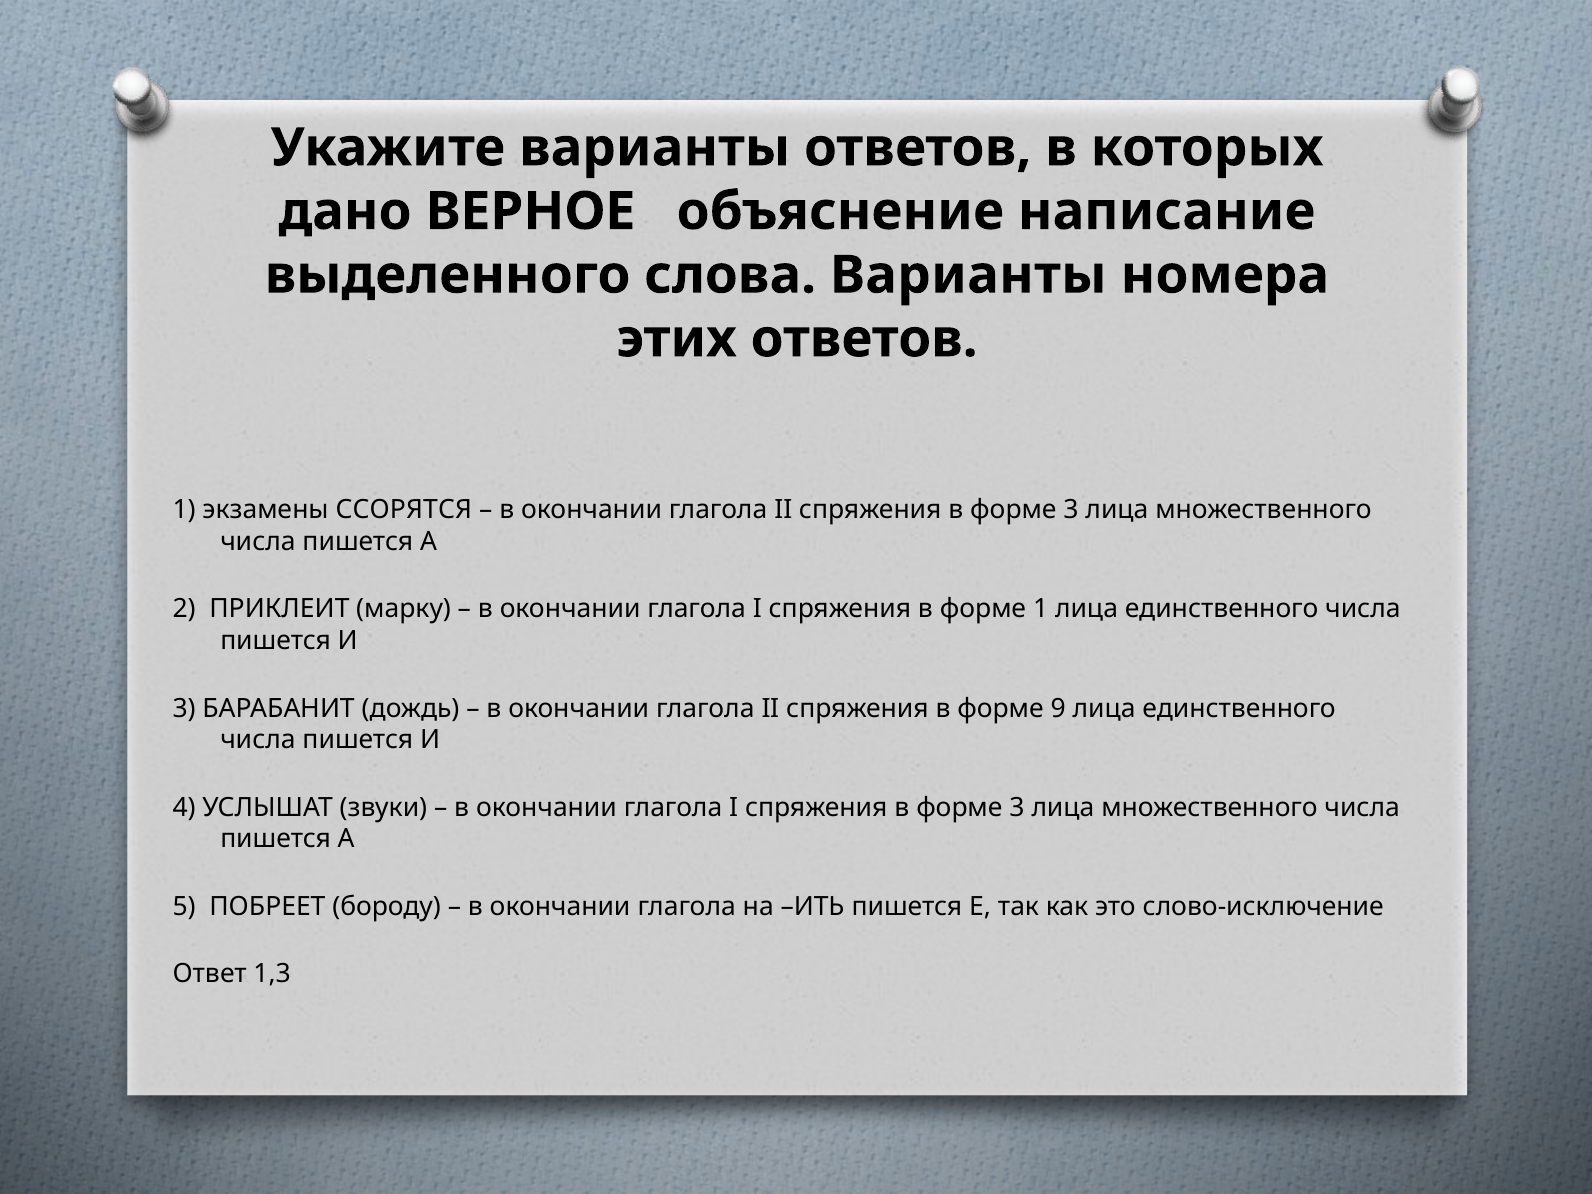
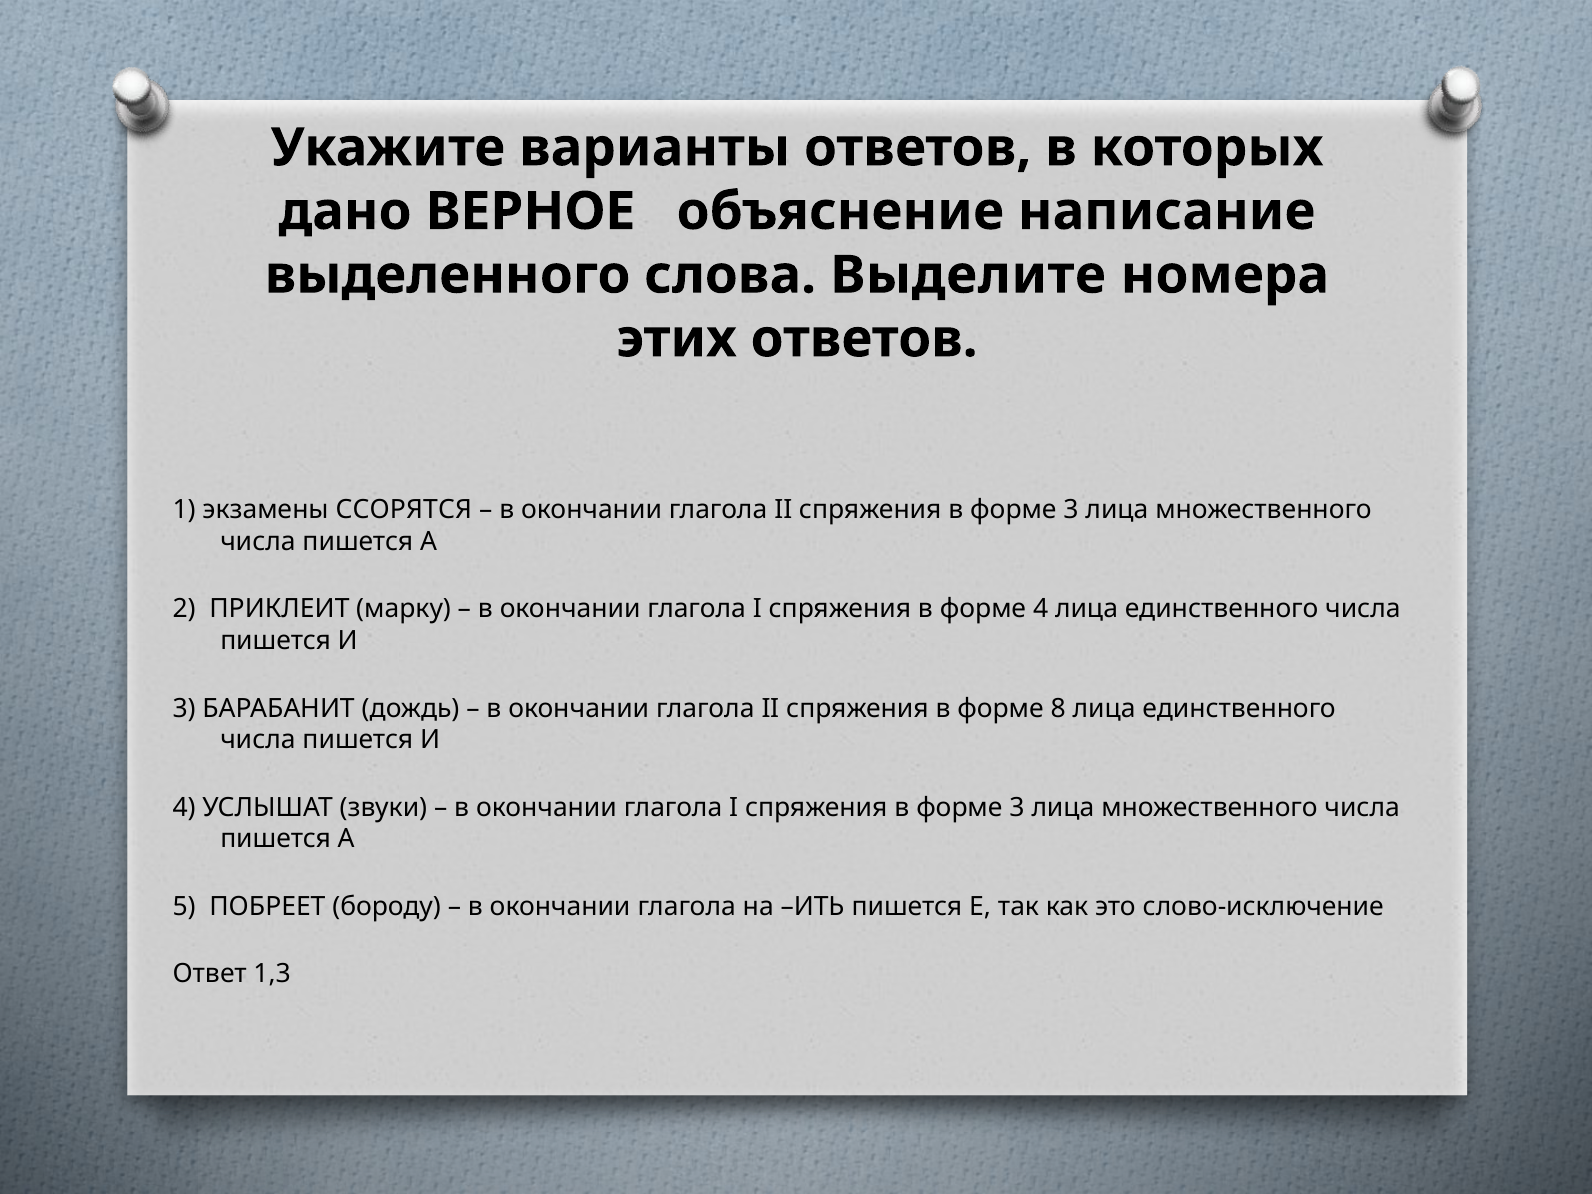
слова Варианты: Варианты -> Выделите
форме 1: 1 -> 4
9: 9 -> 8
